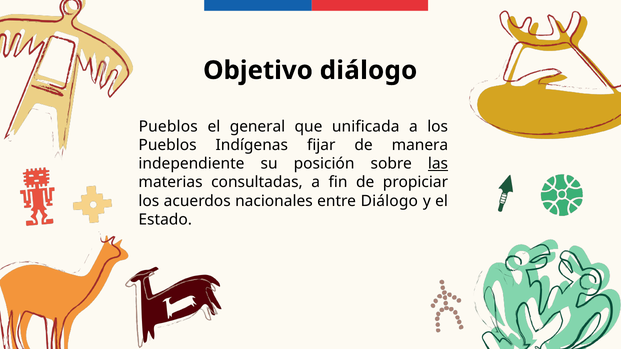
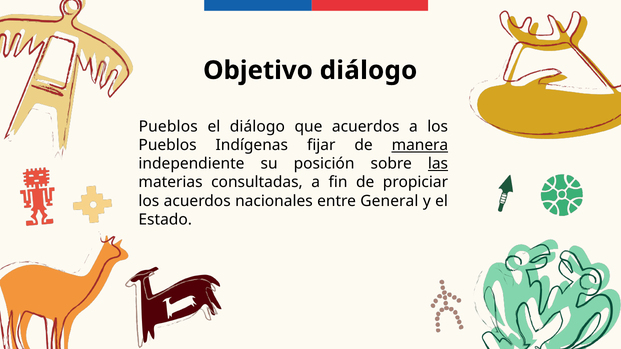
el general: general -> diálogo
que unificada: unificada -> acuerdos
manera underline: none -> present
entre Diálogo: Diálogo -> General
